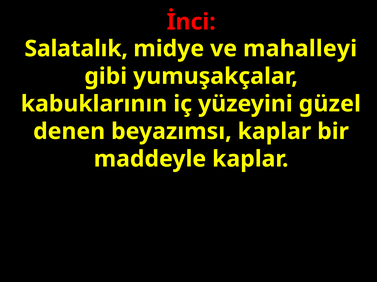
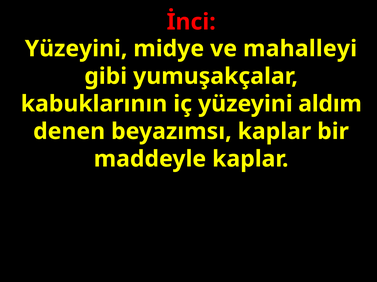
Salatalık at (76, 49): Salatalık -> Yüzeyini
güzel: güzel -> aldım
